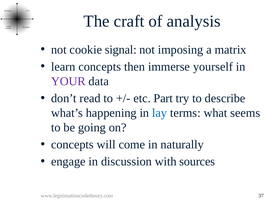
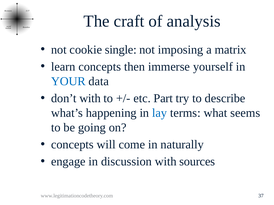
signal: signal -> single
YOUR colour: purple -> blue
don’t read: read -> with
